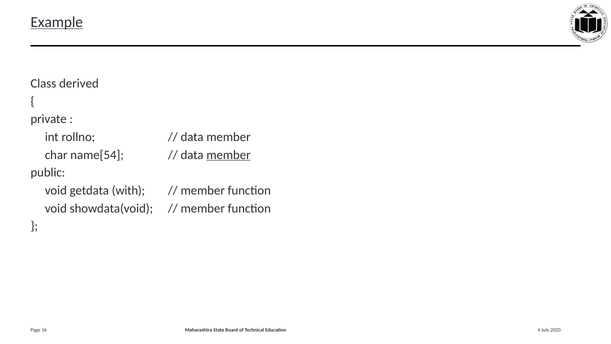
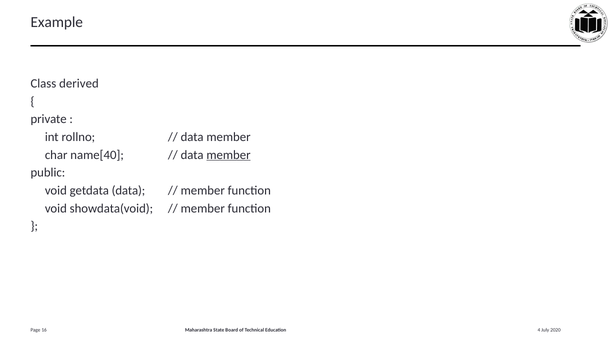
Example underline: present -> none
name[54: name[54 -> name[40
getdata with: with -> data
